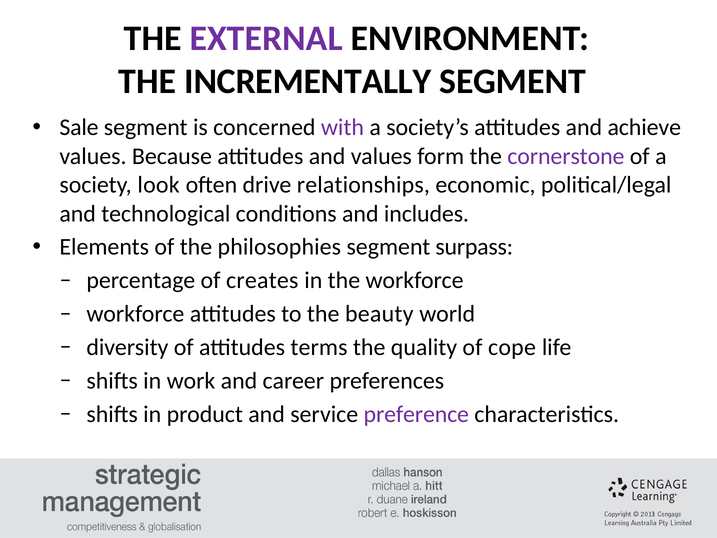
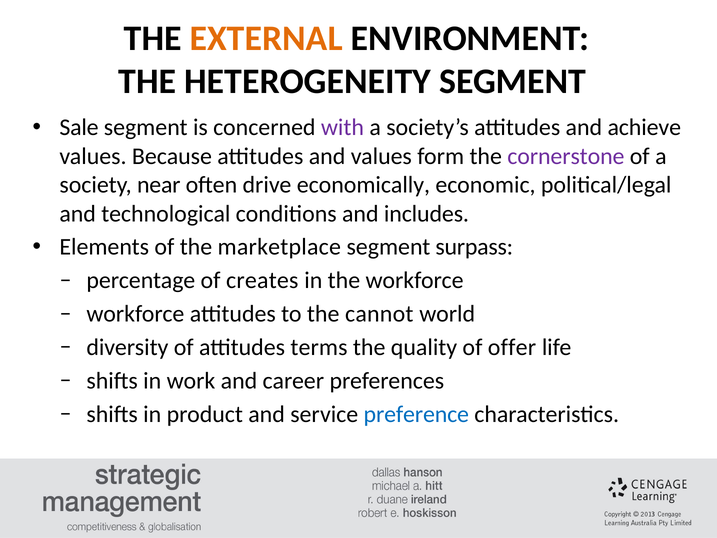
EXTERNAL colour: purple -> orange
INCREMENTALLY: INCREMENTALLY -> HETEROGENEITY
look: look -> near
relationships: relationships -> economically
philosophies: philosophies -> marketplace
beauty: beauty -> cannot
cope: cope -> offer
preference colour: purple -> blue
